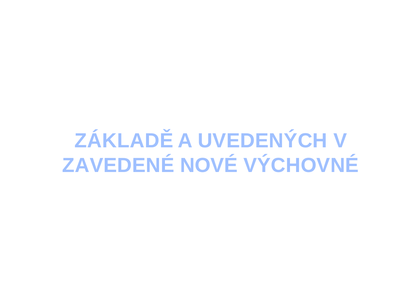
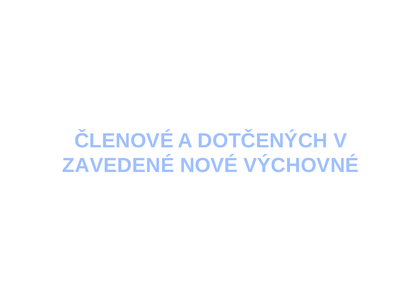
ZÁKLADĚ: ZÁKLADĚ -> ČLENOVÉ
UVEDENÝCH: UVEDENÝCH -> DOTČENÝCH
